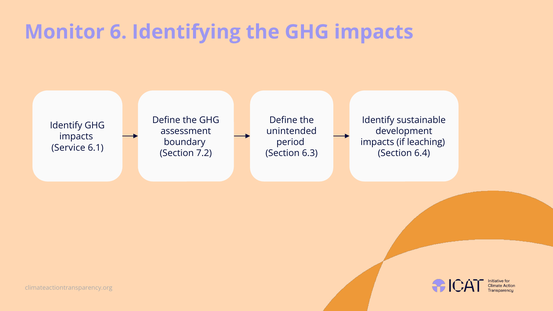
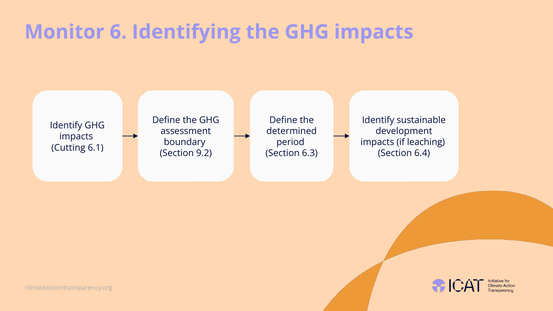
unintended: unintended -> determined
Service: Service -> Cutting
7.2: 7.2 -> 9.2
